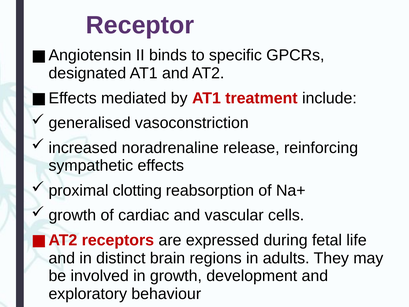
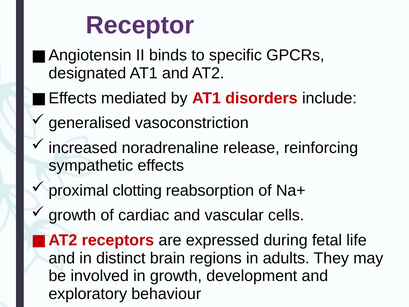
treatment: treatment -> disorders
